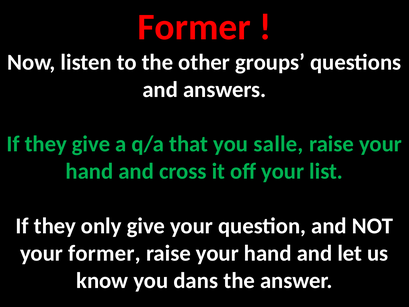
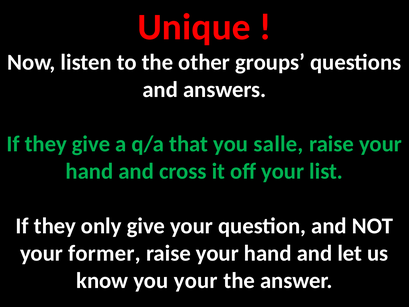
Former at (194, 27): Former -> Unique
you dans: dans -> your
